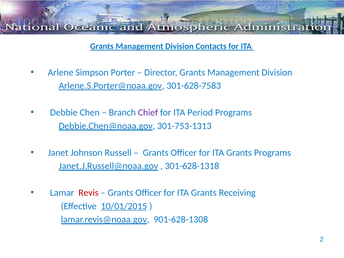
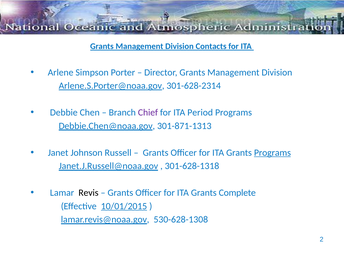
301-628-7583: 301-628-7583 -> 301-628-2314
301-753-1313: 301-753-1313 -> 301-871-1313
Programs at (272, 153) underline: none -> present
Revis colour: red -> black
Receiving: Receiving -> Complete
901-628-1308: 901-628-1308 -> 530-628-1308
